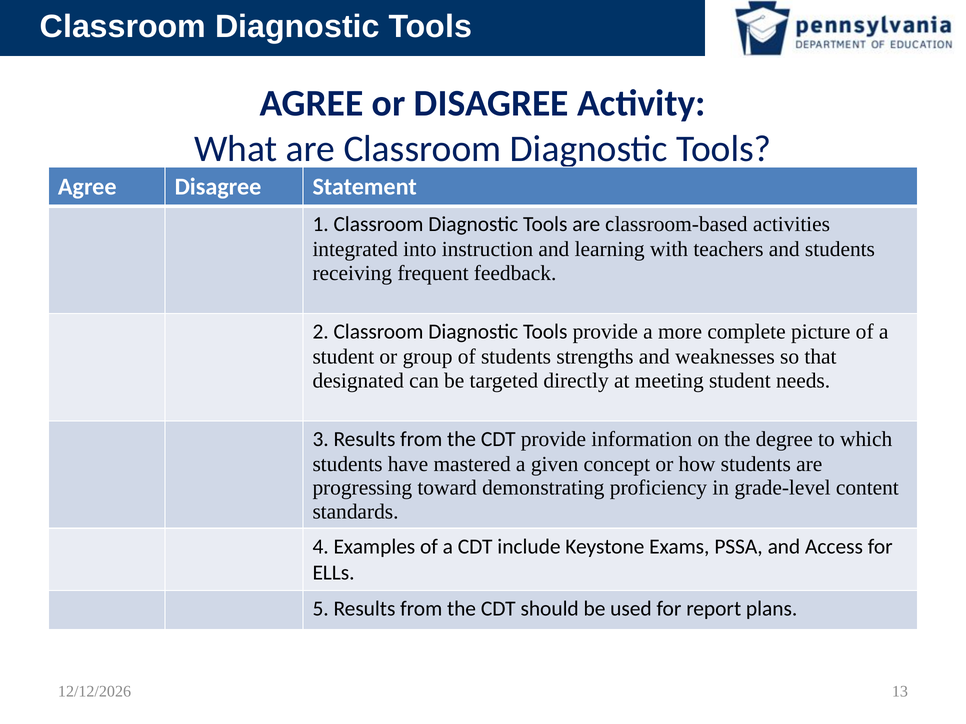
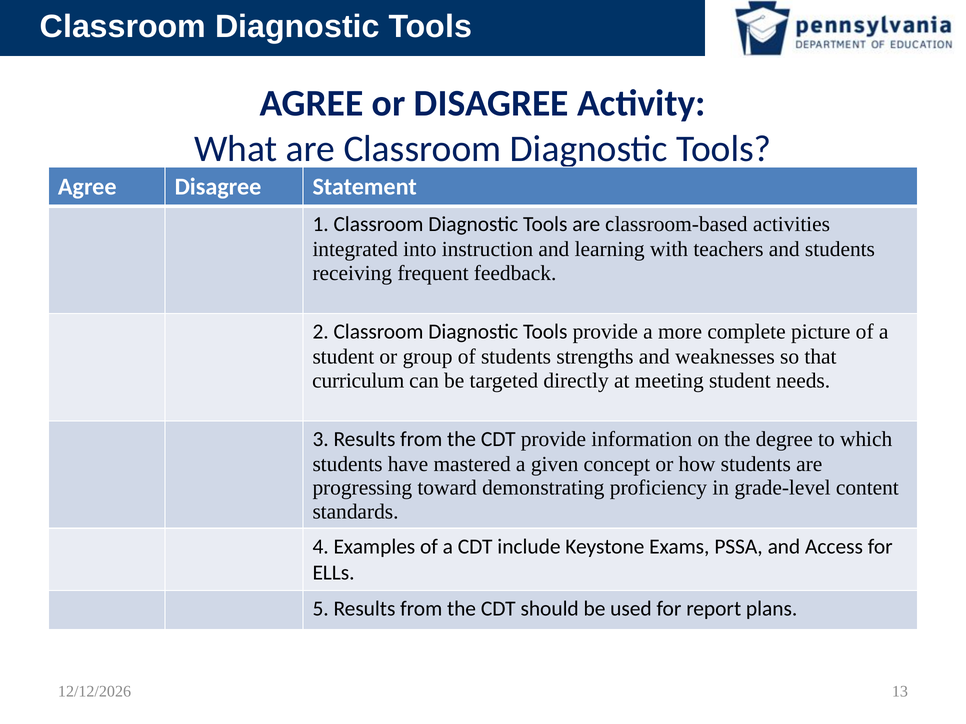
designated: designated -> curriculum
